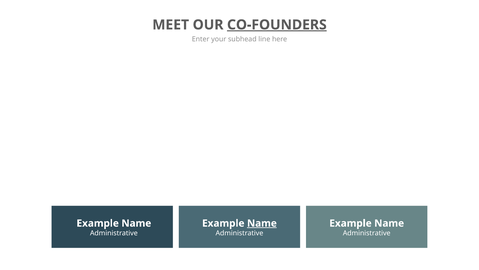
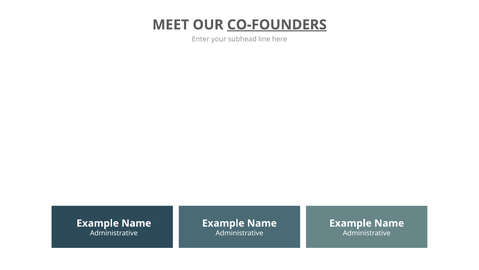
Name at (262, 223) underline: present -> none
